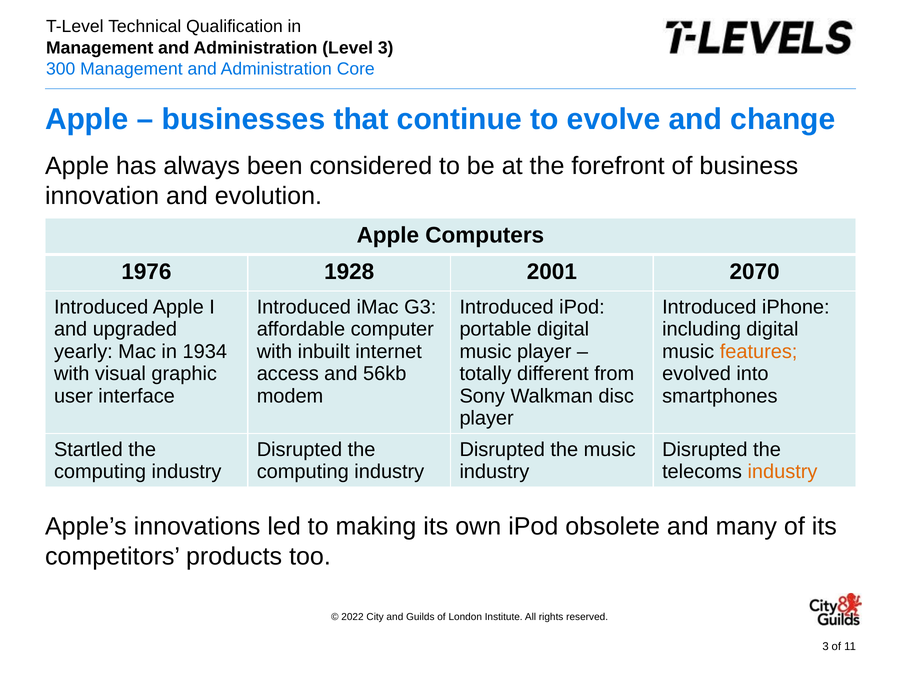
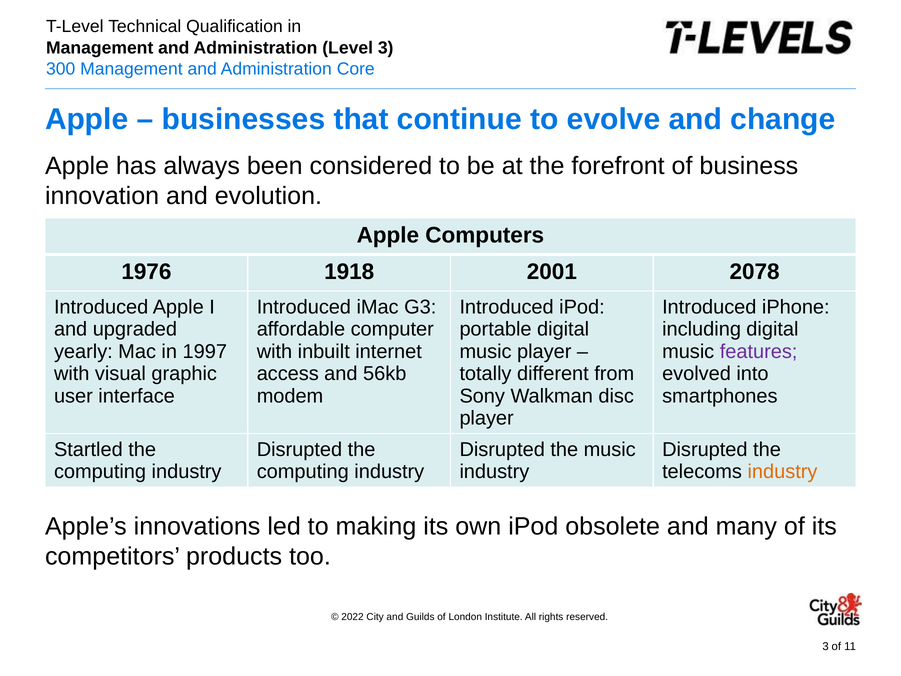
1928: 1928 -> 1918
2070: 2070 -> 2078
1934: 1934 -> 1997
features colour: orange -> purple
